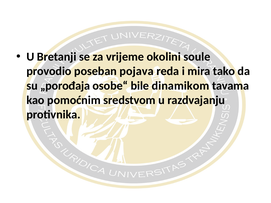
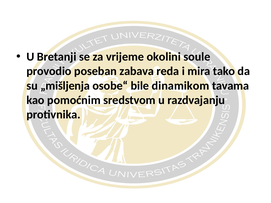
pojava: pojava -> zabava
„porođaja: „porođaja -> „mišljenja
